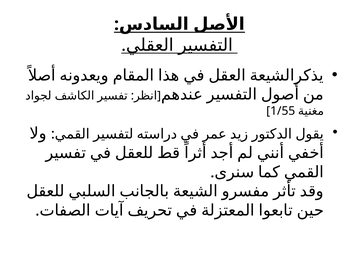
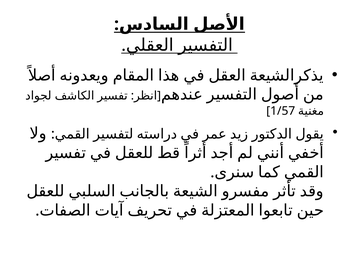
1/55: 1/55 -> 1/57
